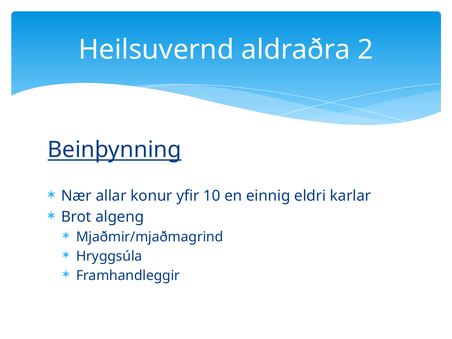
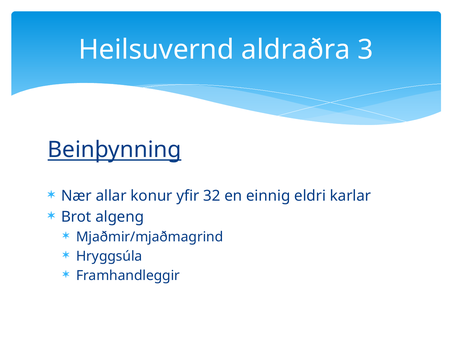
2: 2 -> 3
10: 10 -> 32
